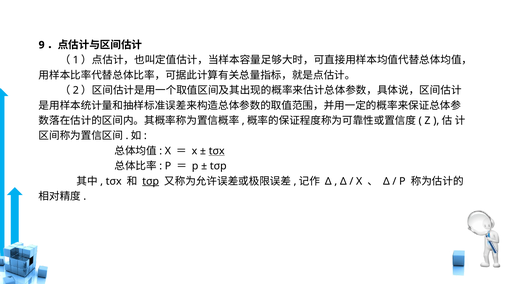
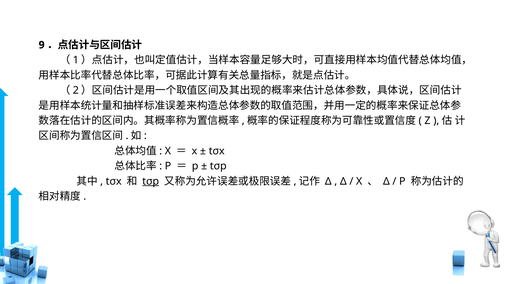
tσx at (217, 151) underline: present -> none
